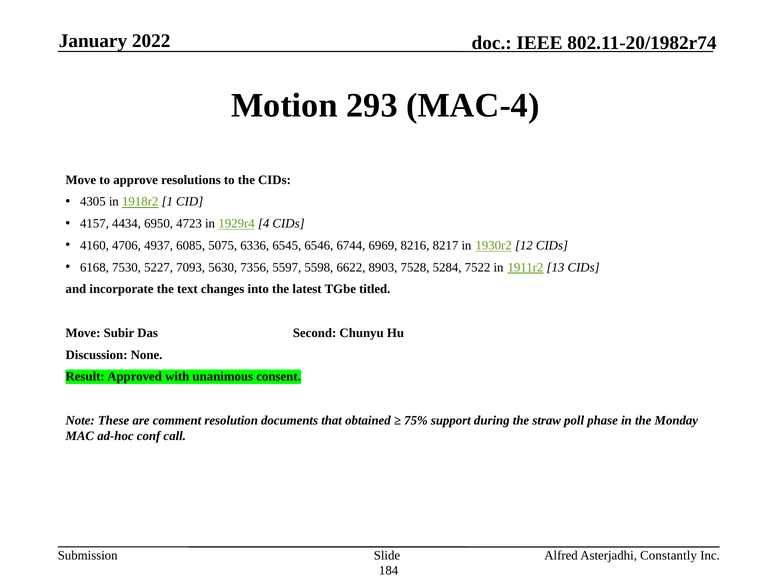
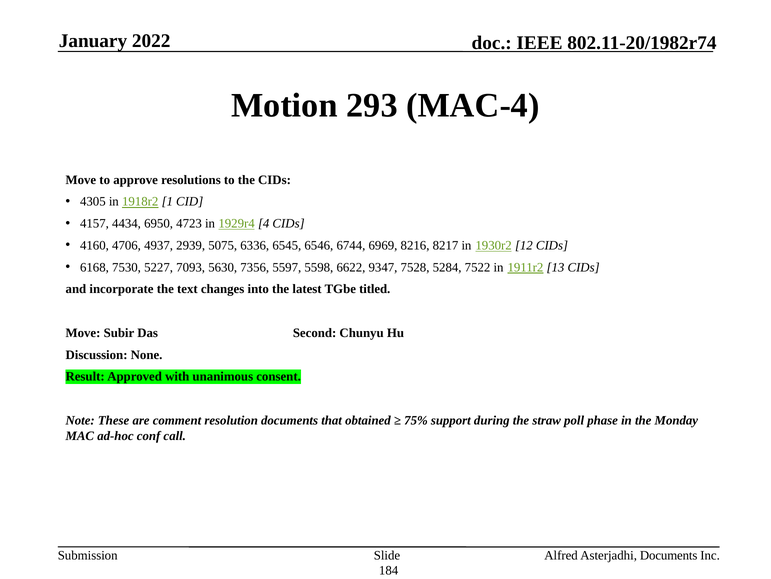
6085: 6085 -> 2939
8903: 8903 -> 9347
Asterjadhi Constantly: Constantly -> Documents
